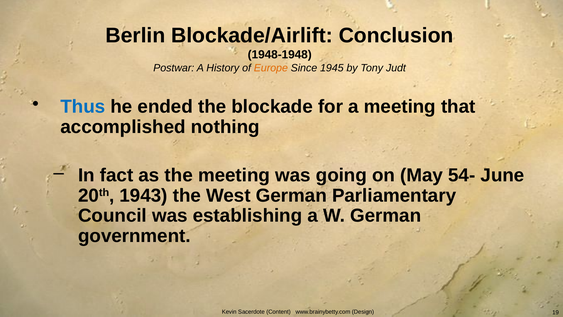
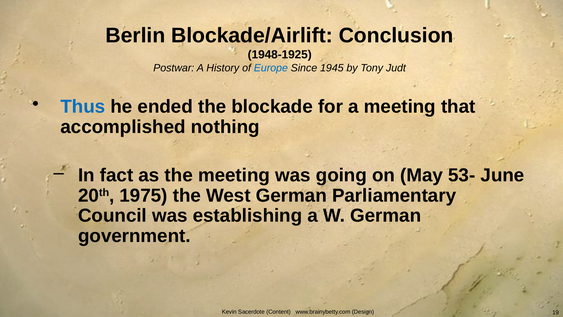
1948-1948: 1948-1948 -> 1948-1925
Europe colour: orange -> blue
54-: 54- -> 53-
1943: 1943 -> 1975
